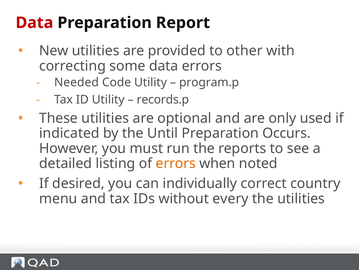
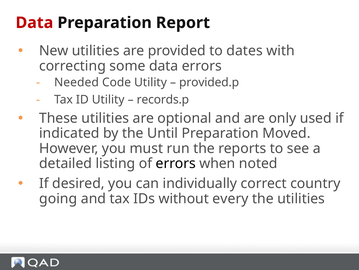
other: other -> dates
program.p: program.p -> provided.p
Occurs: Occurs -> Moved
errors at (176, 163) colour: orange -> black
menu: menu -> going
